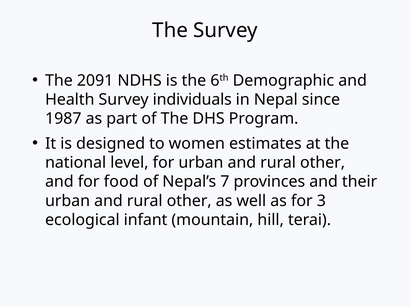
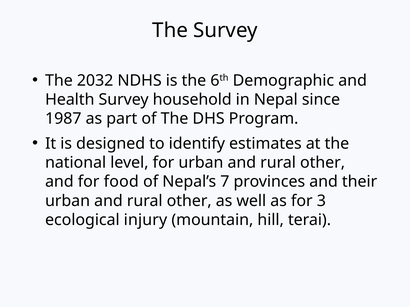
2091: 2091 -> 2032
individuals: individuals -> household
women: women -> identify
infant: infant -> injury
